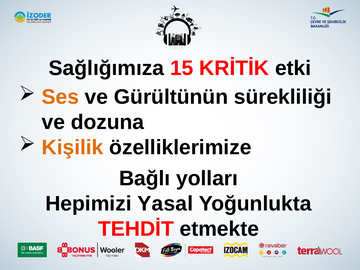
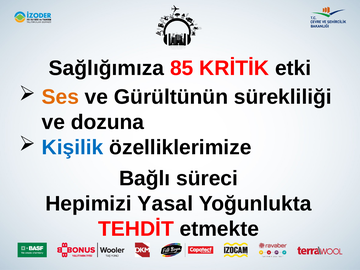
15: 15 -> 85
Kişilik colour: orange -> blue
yolları: yolları -> süreci
